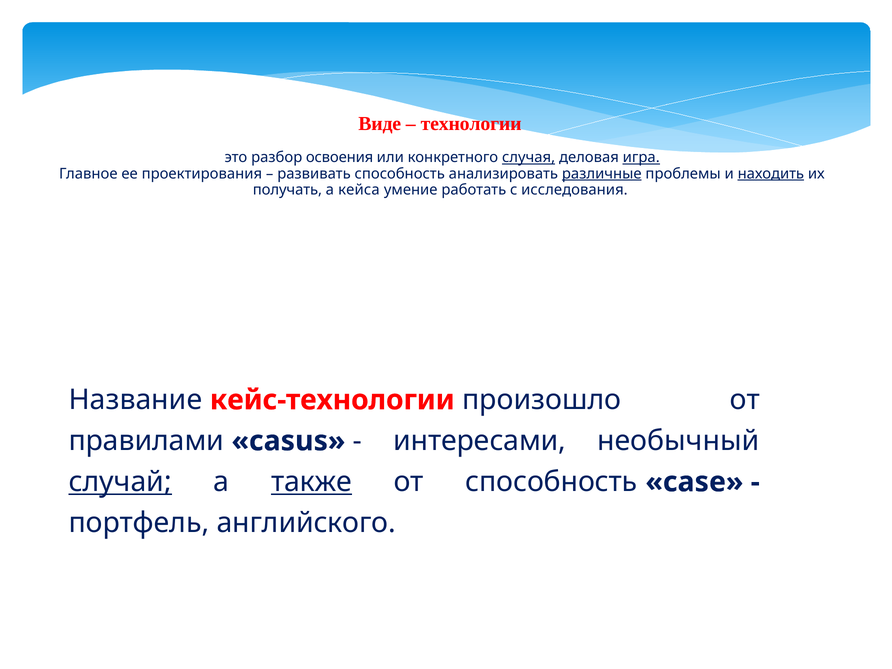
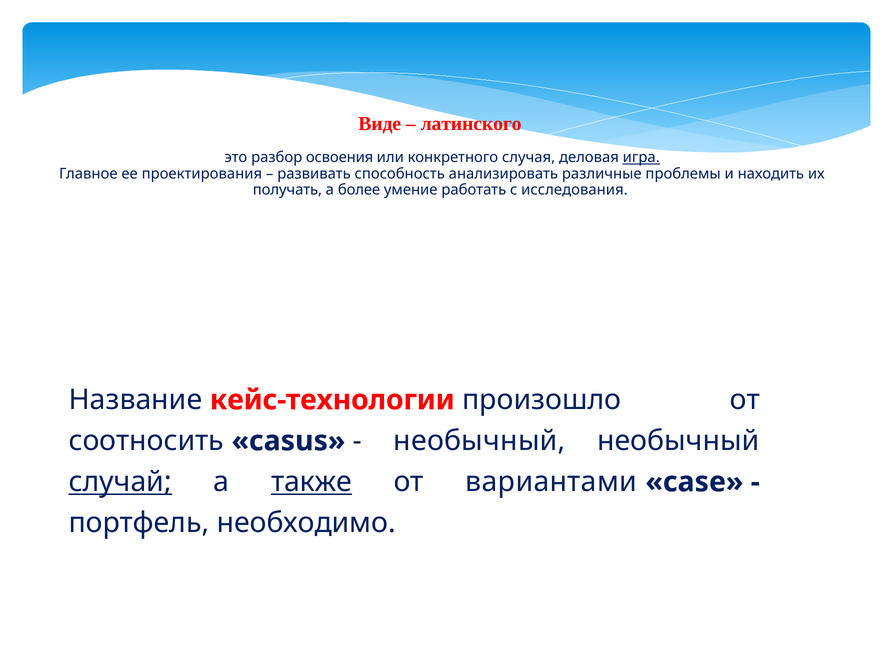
технологии: технологии -> латинского
случая underline: present -> none
различные underline: present -> none
находить underline: present -> none
кейса: кейса -> более
правилами: правилами -> соотносить
интересами at (480, 441): интересами -> необычный
от способность: способность -> вариантами
английского: английского -> необходимо
